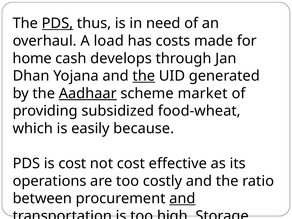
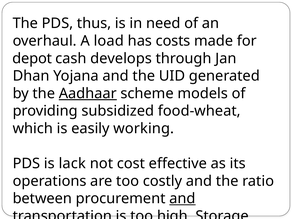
PDS at (57, 23) underline: present -> none
home: home -> depot
the at (144, 76) underline: present -> none
market: market -> models
because: because -> working
is cost: cost -> lack
